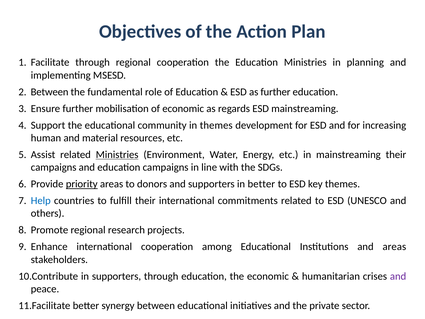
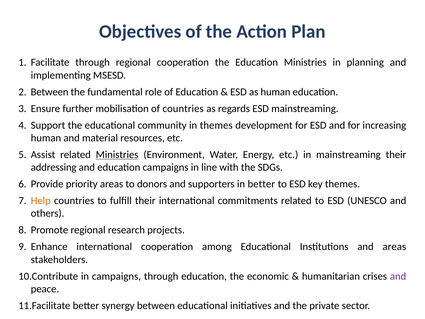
as further: further -> human
of economic: economic -> countries
campaigns at (54, 167): campaigns -> addressing
priority underline: present -> none
Help colour: blue -> orange
in supporters: supporters -> campaigns
